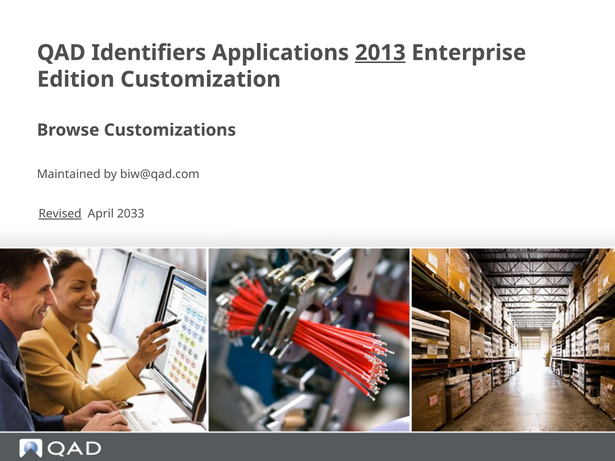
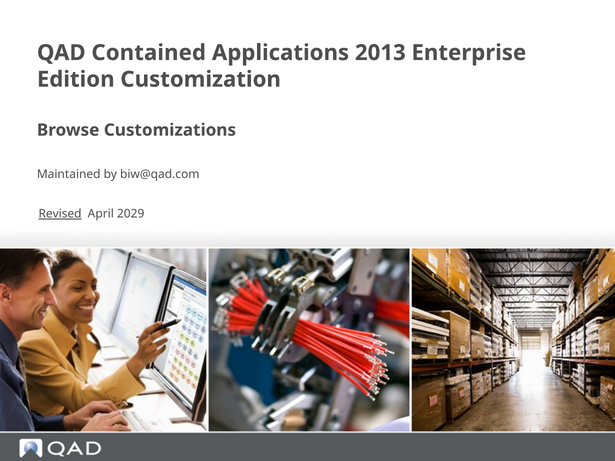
Identifiers: Identifiers -> Contained
2013 underline: present -> none
2033: 2033 -> 2029
